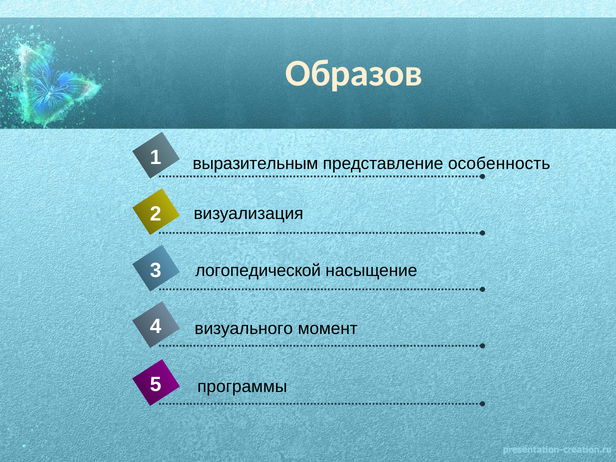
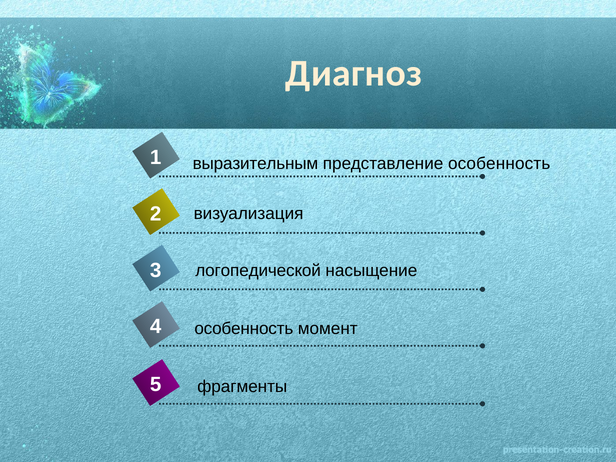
Образов: Образов -> Диагноз
визуального at (244, 329): визуального -> особенность
программы: программы -> фрагменты
